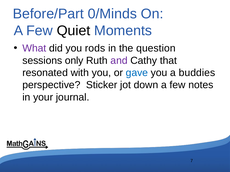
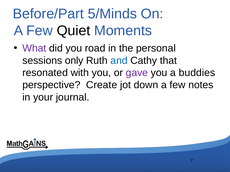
0/Minds: 0/Minds -> 5/Minds
rods: rods -> road
question: question -> personal
and colour: purple -> blue
gave colour: blue -> purple
Sticker: Sticker -> Create
